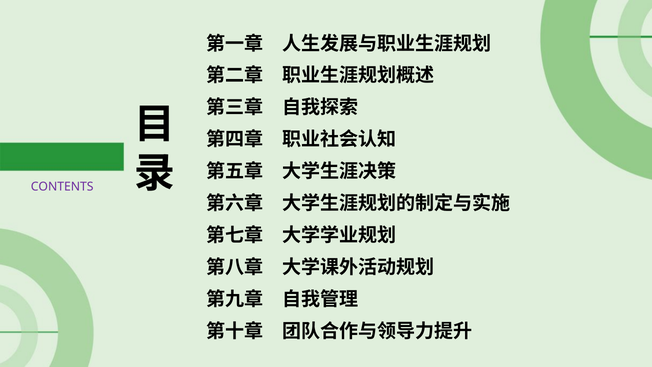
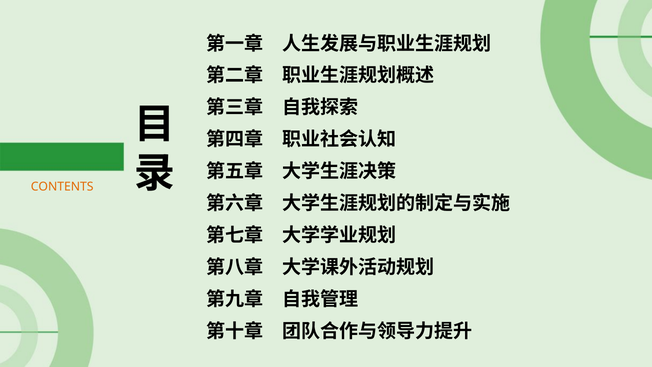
CONTENTS colour: purple -> orange
